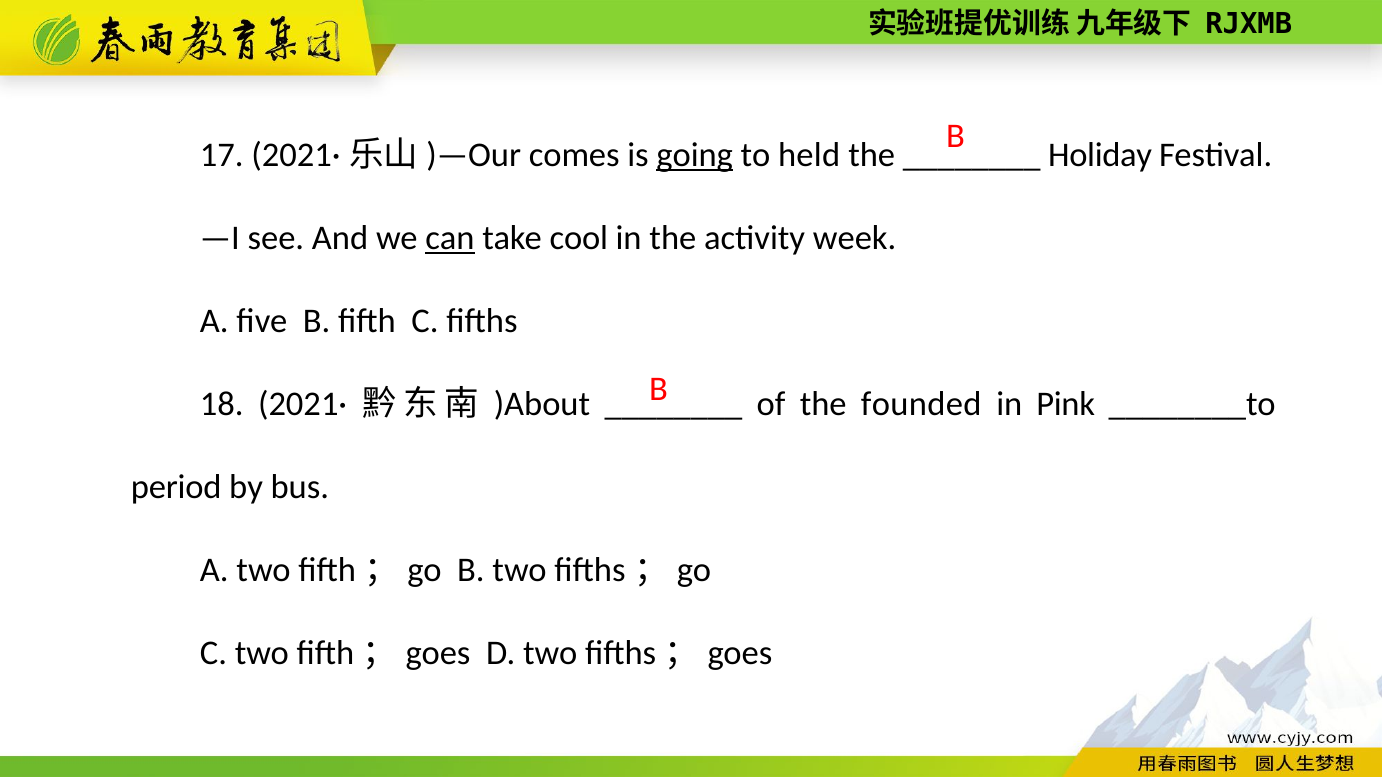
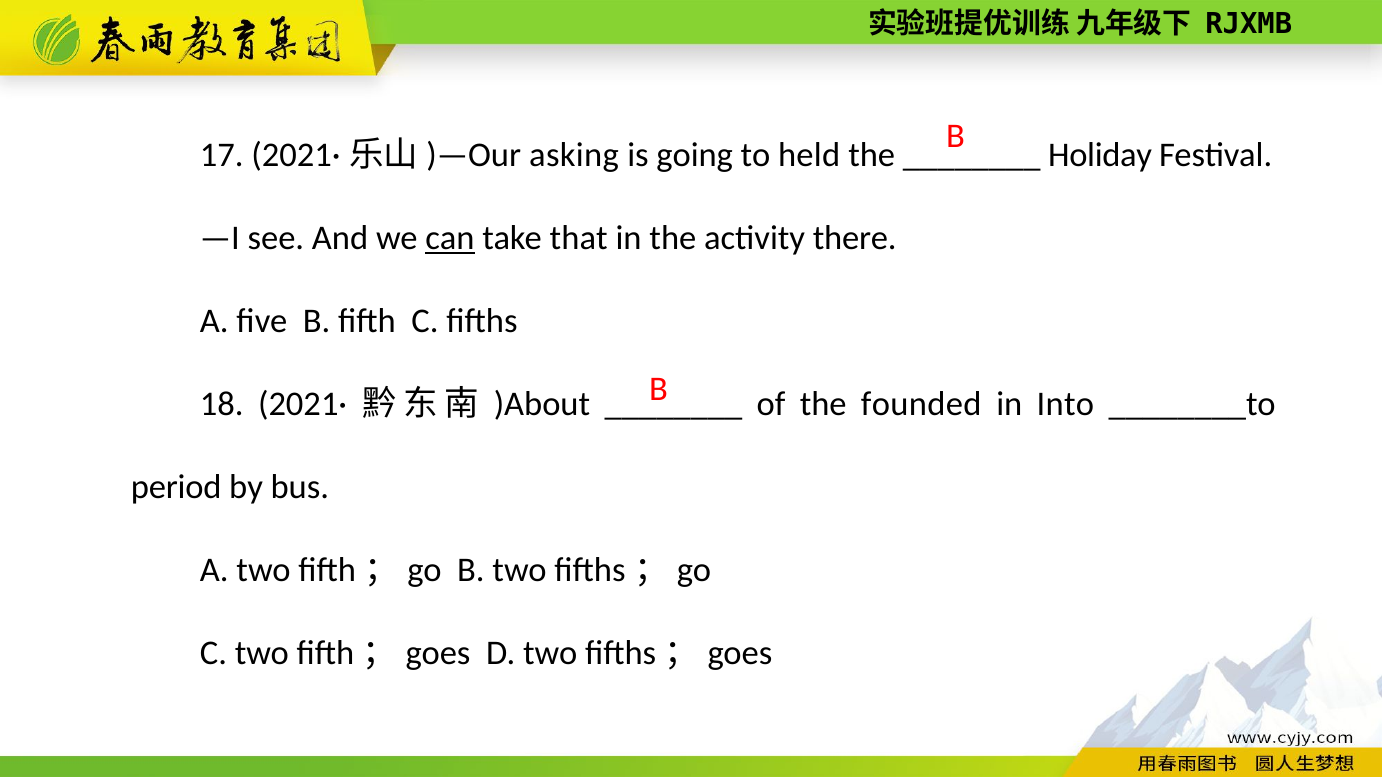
comes: comes -> asking
going underline: present -> none
cool: cool -> that
week: week -> there
Pink: Pink -> Into
